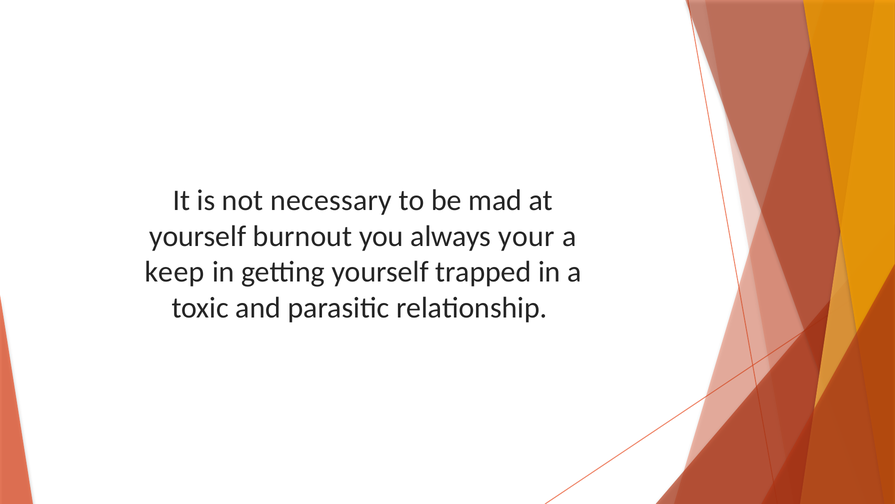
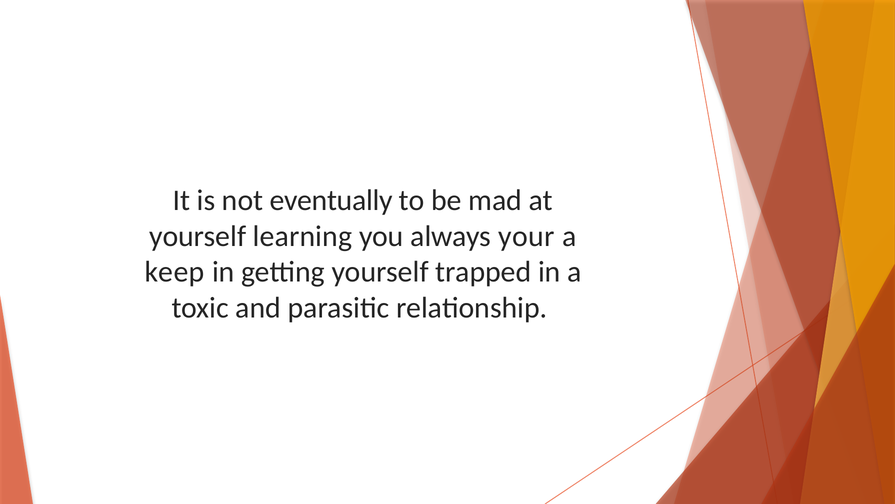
necessary: necessary -> eventually
burnout: burnout -> learning
